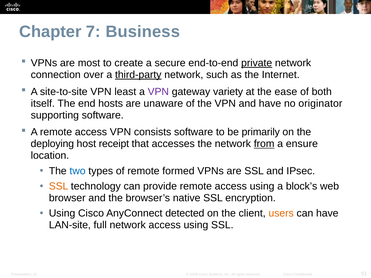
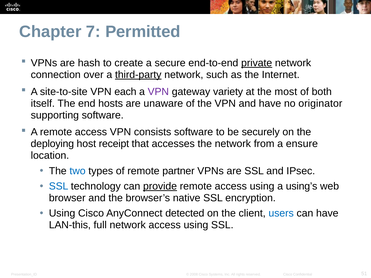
Business: Business -> Permitted
most: most -> hash
least: least -> each
ease: ease -> most
primarily: primarily -> securely
from underline: present -> none
formed: formed -> partner
SSL at (59, 186) colour: orange -> blue
provide underline: none -> present
block’s: block’s -> using’s
users colour: orange -> blue
LAN-site: LAN-site -> LAN-this
